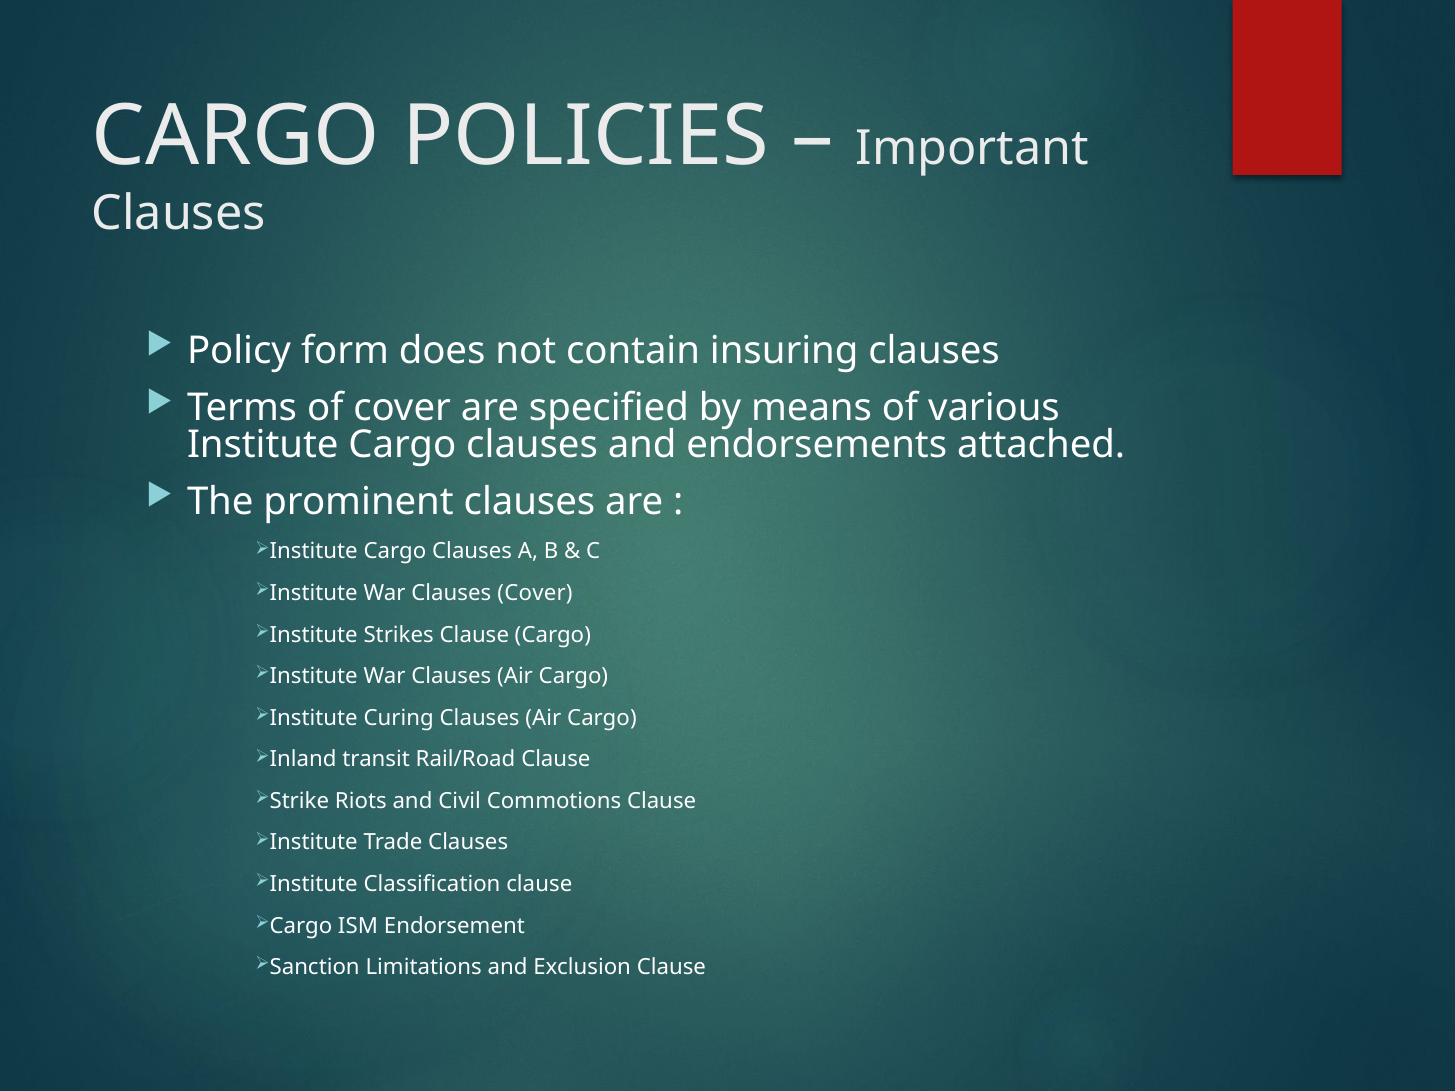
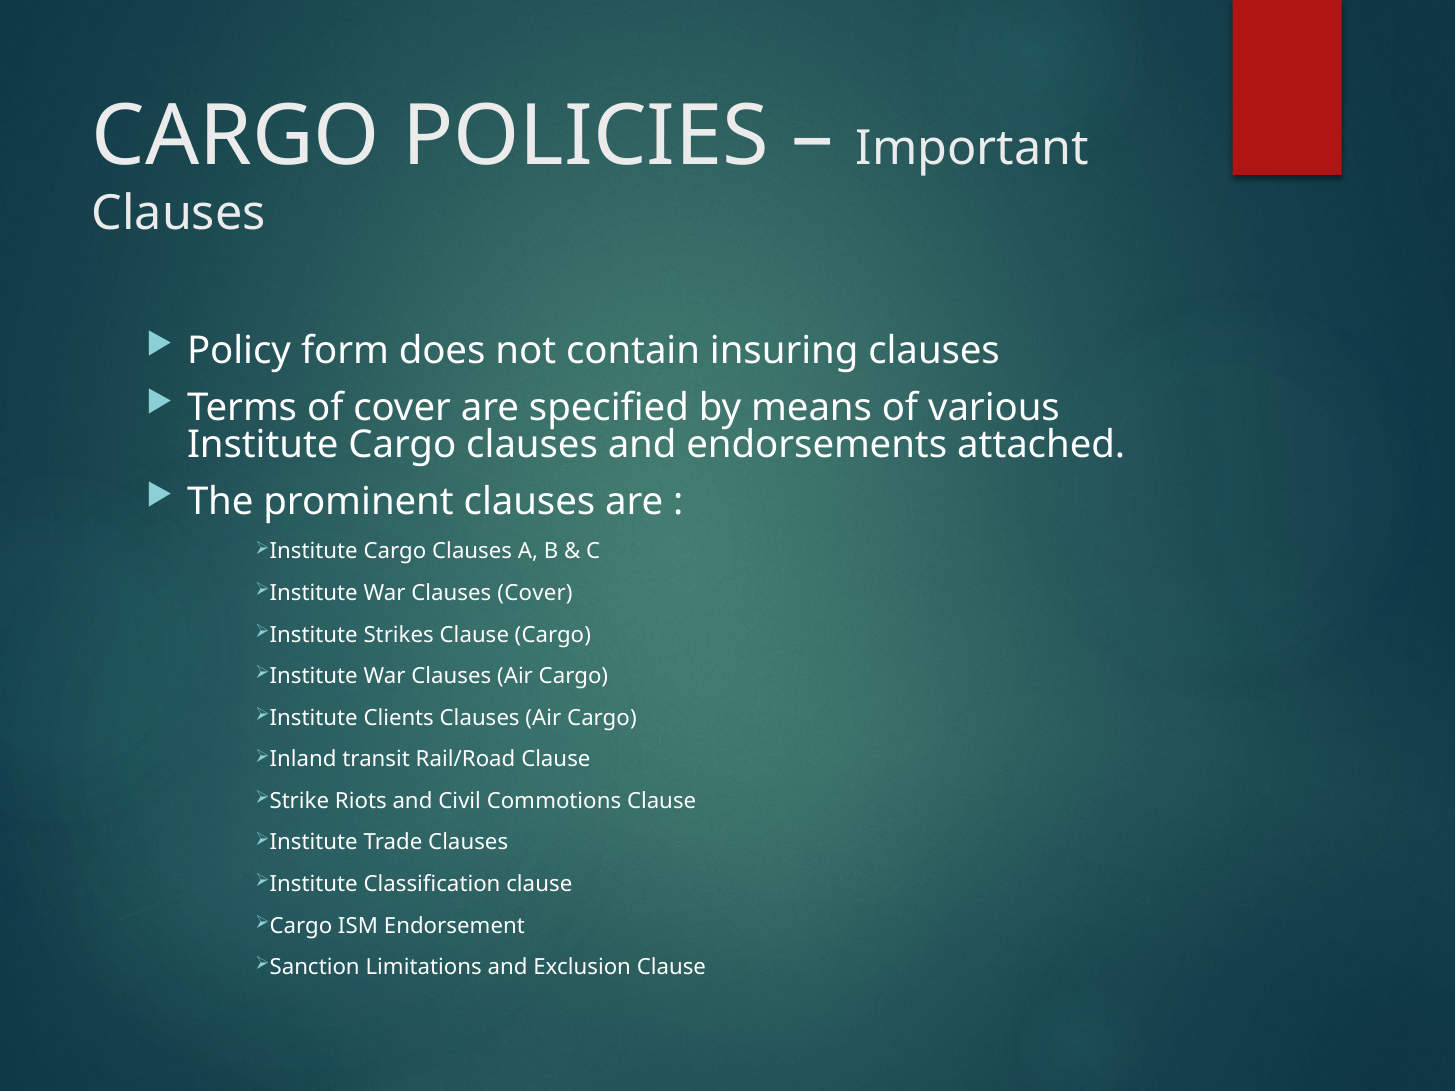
Curing: Curing -> Clients
